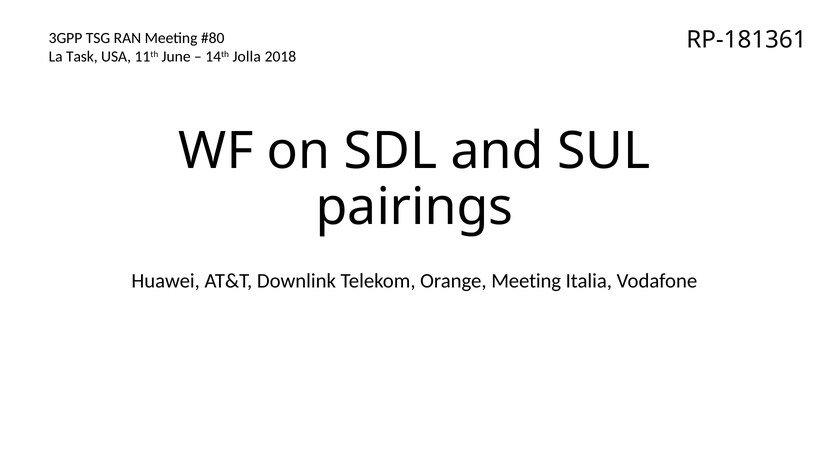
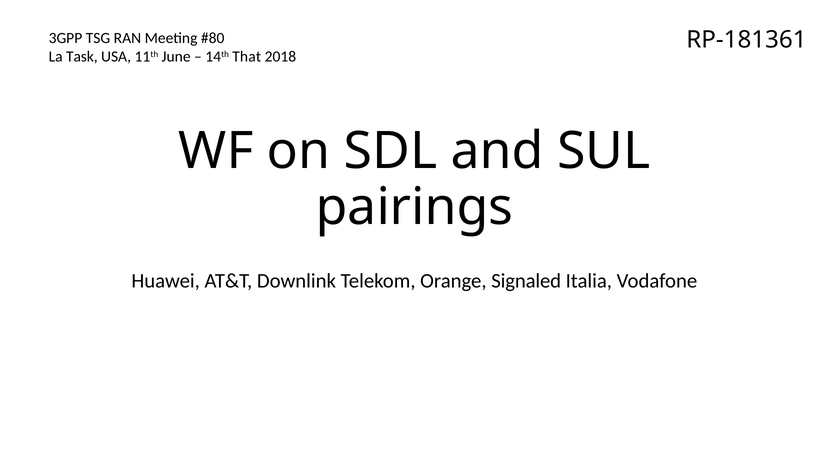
Jolla: Jolla -> That
Orange Meeting: Meeting -> Signaled
